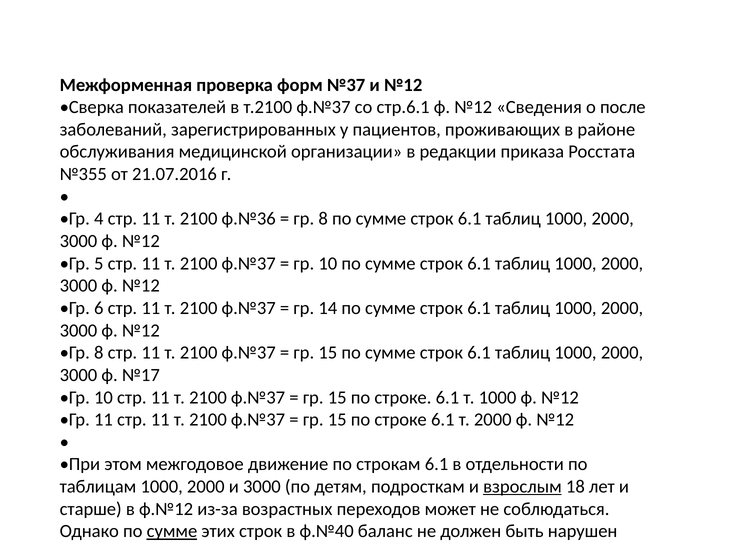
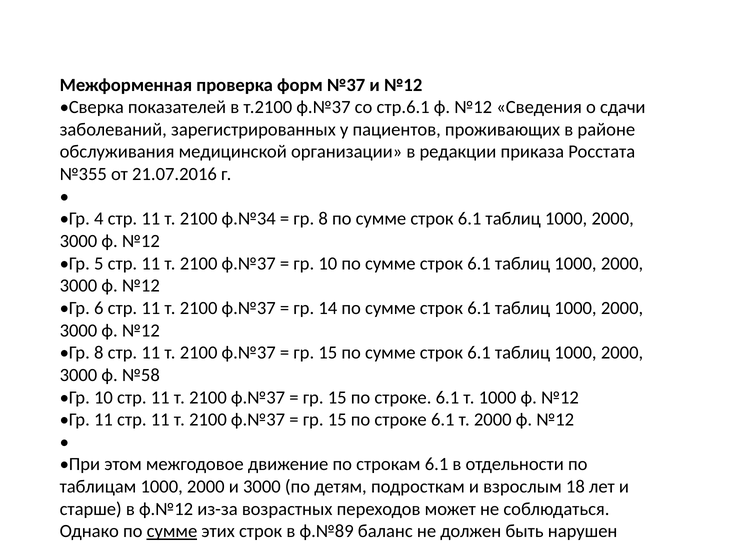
после: после -> сдачи
ф.№36: ф.№36 -> ф.№34
№17: №17 -> №58
взрослым underline: present -> none
ф.№40: ф.№40 -> ф.№89
